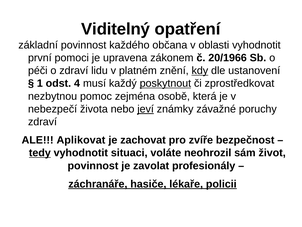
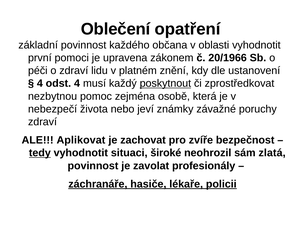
Viditelný: Viditelný -> Oblečení
kdy underline: present -> none
1 at (40, 83): 1 -> 4
jeví underline: present -> none
voláte: voláte -> široké
život: život -> zlatá
